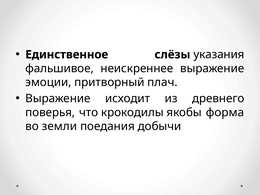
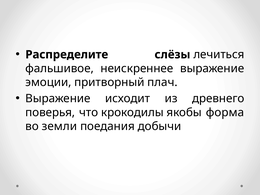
Единственное: Единственное -> Распределите
указания: указания -> лечиться
